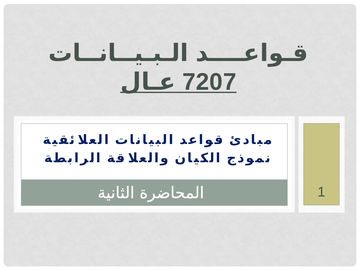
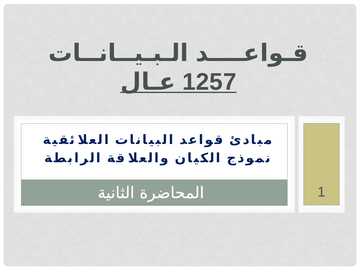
7207: 7207 -> 1257
